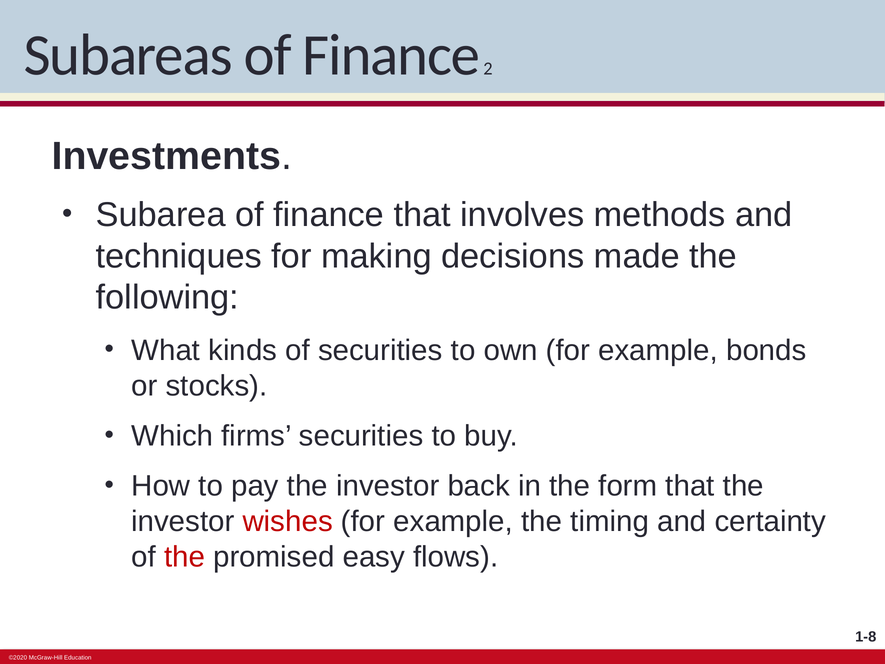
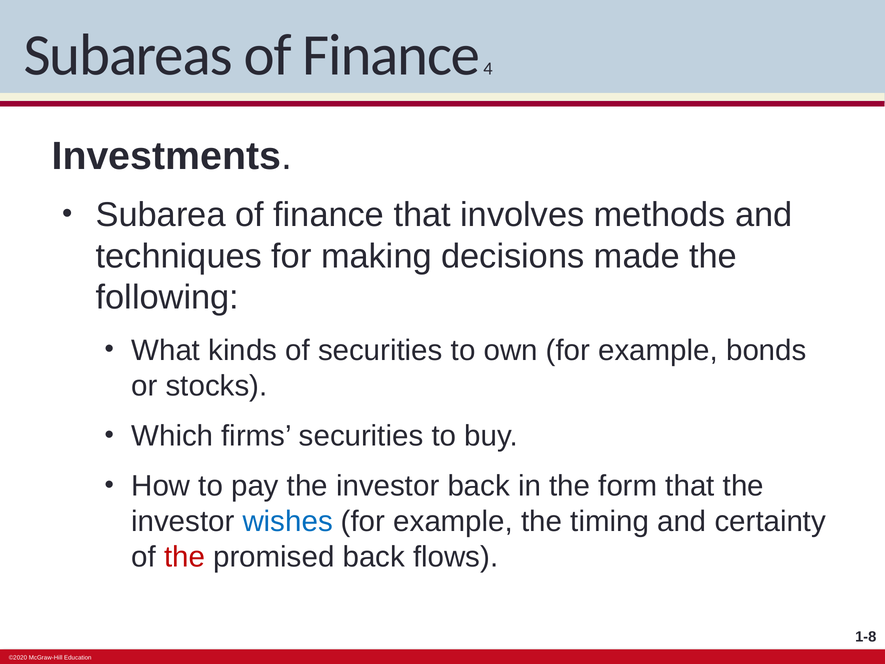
2: 2 -> 4
wishes colour: red -> blue
promised easy: easy -> back
